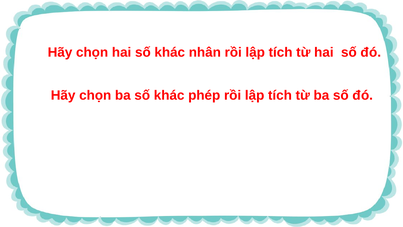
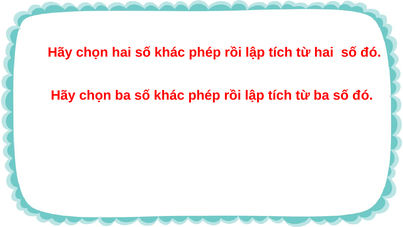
hai số khác nhân: nhân -> phép
